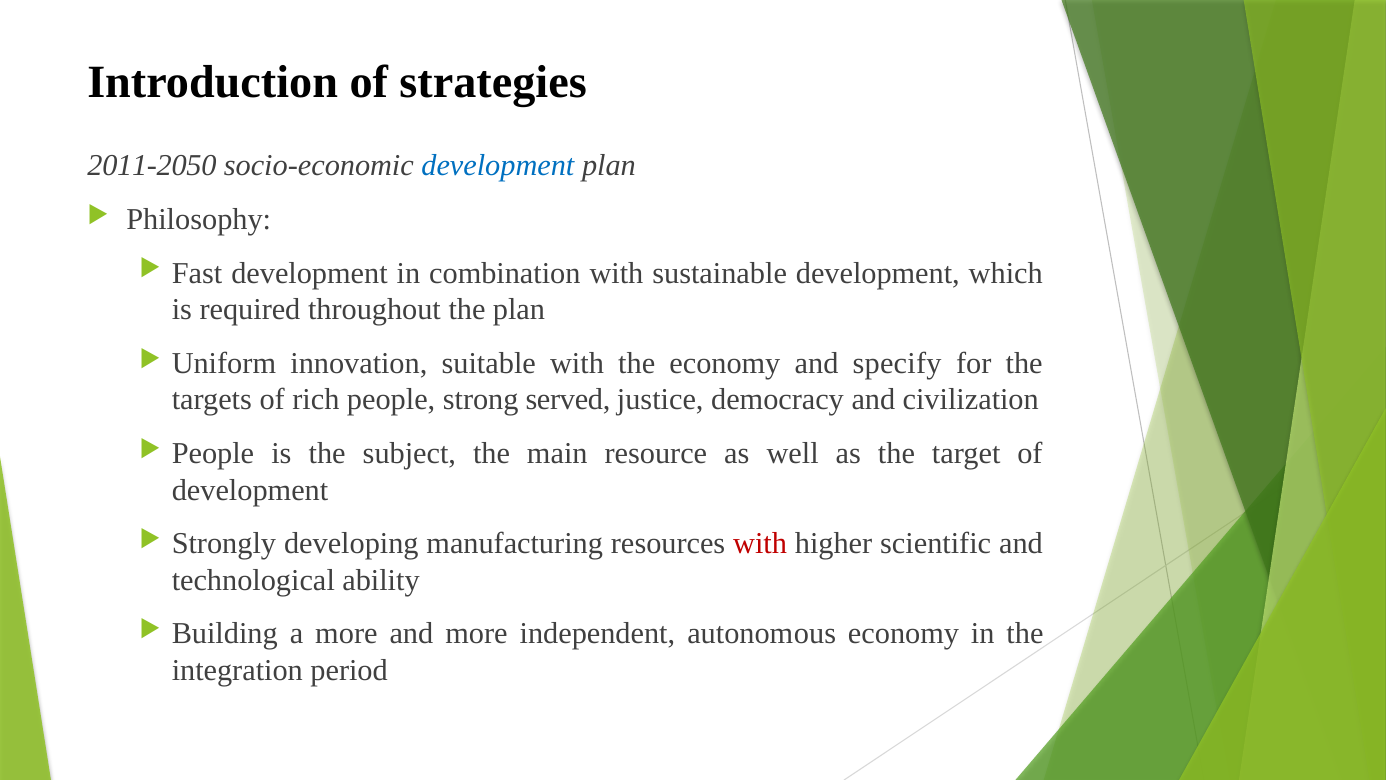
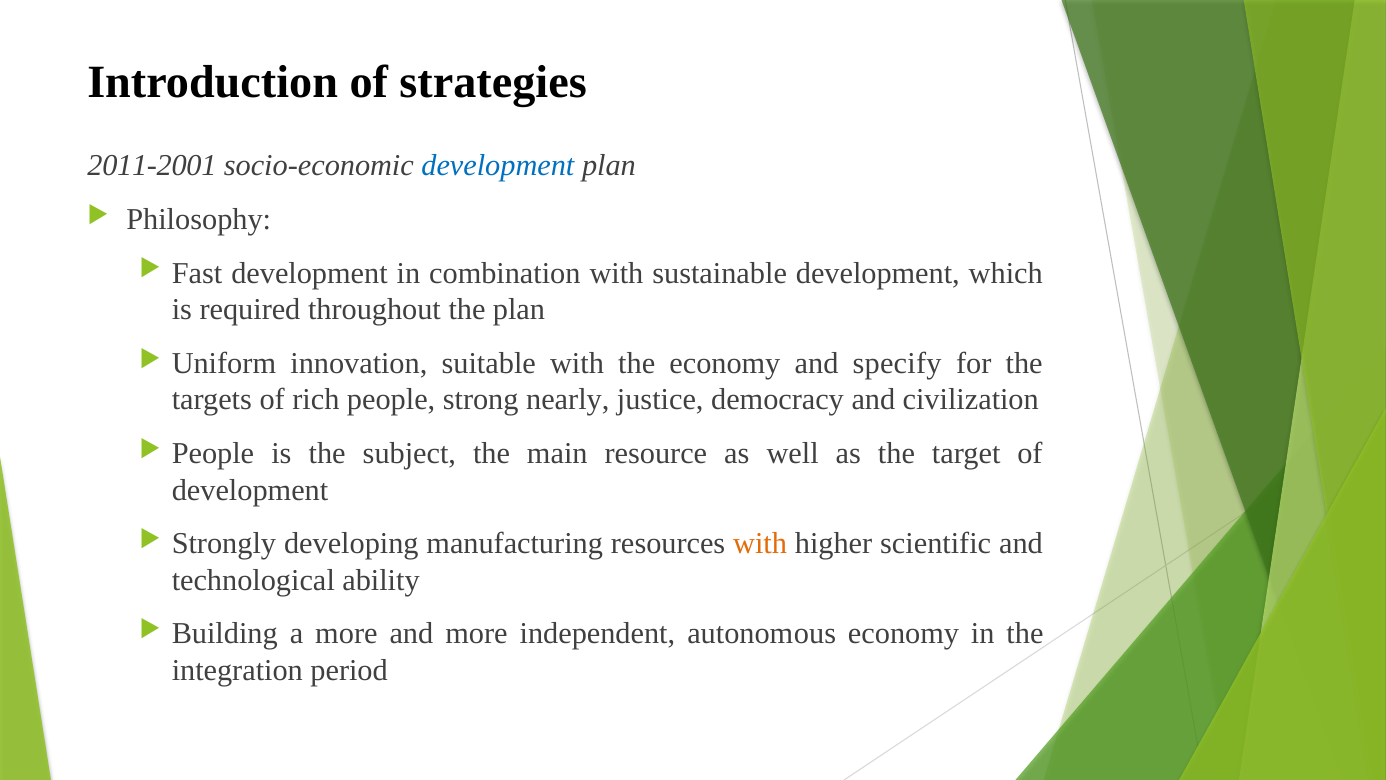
2011-2050: 2011-2050 -> 2011-2001
served: served -> nearly
with at (760, 544) colour: red -> orange
